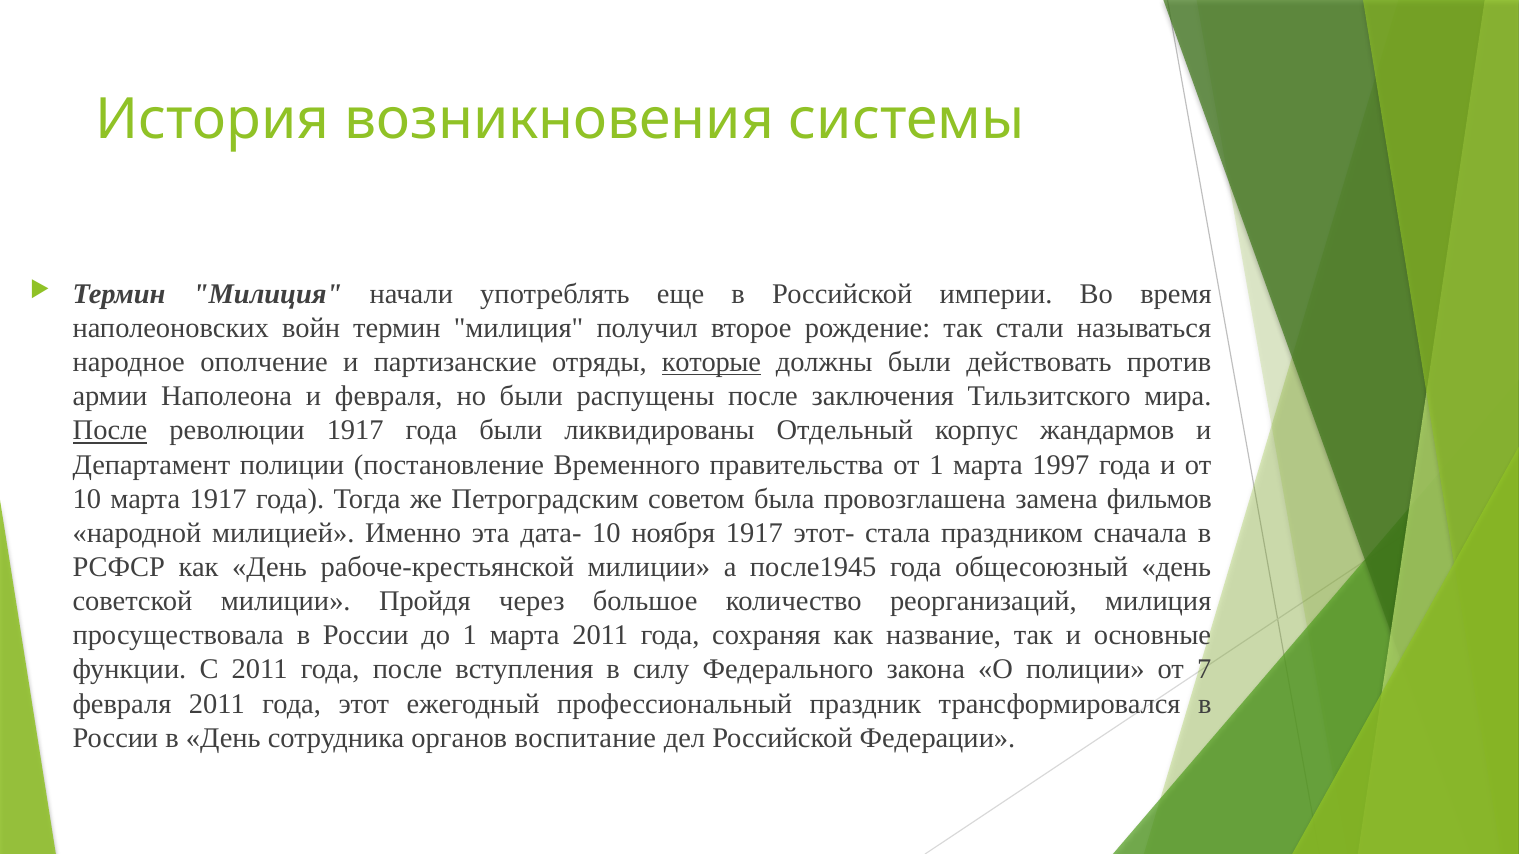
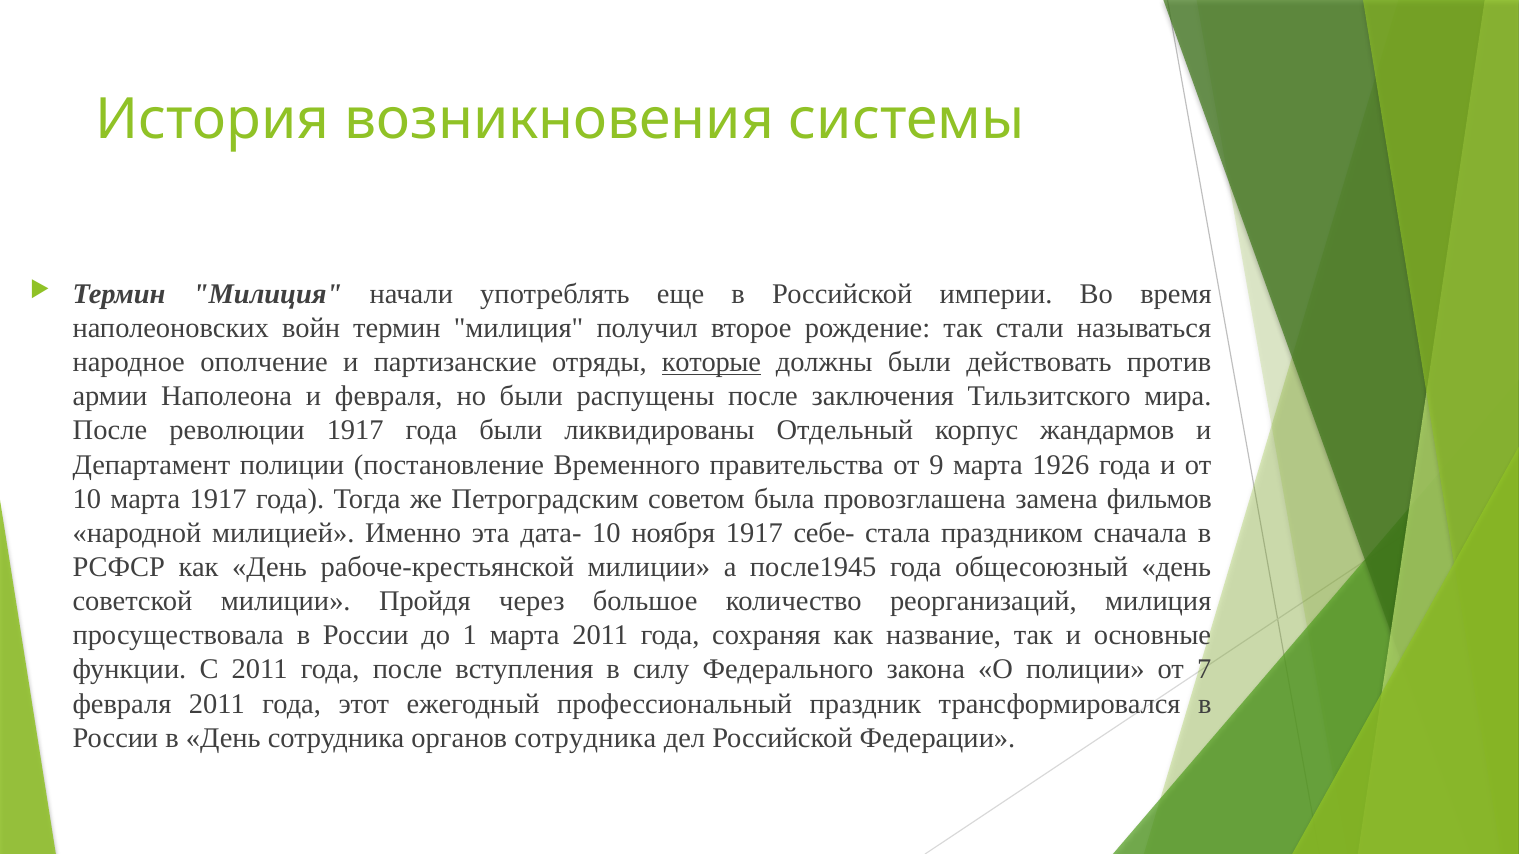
После at (110, 431) underline: present -> none
от 1: 1 -> 9
1997: 1997 -> 1926
этот-: этот- -> себе-
органов воспитание: воспитание -> сотрудника
